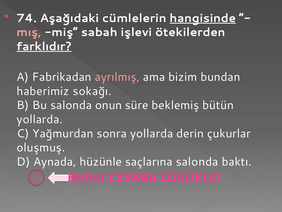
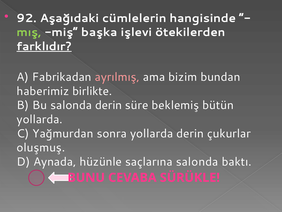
74: 74 -> 92
hangisinde underline: present -> none
mış colour: pink -> light green
sabah: sabah -> başka
sokağı: sokağı -> birlikte
salonda onun: onun -> derin
